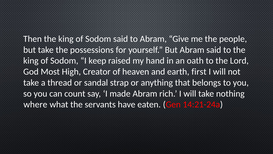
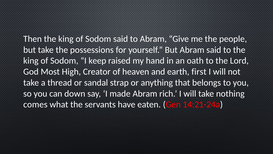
count: count -> down
where: where -> comes
